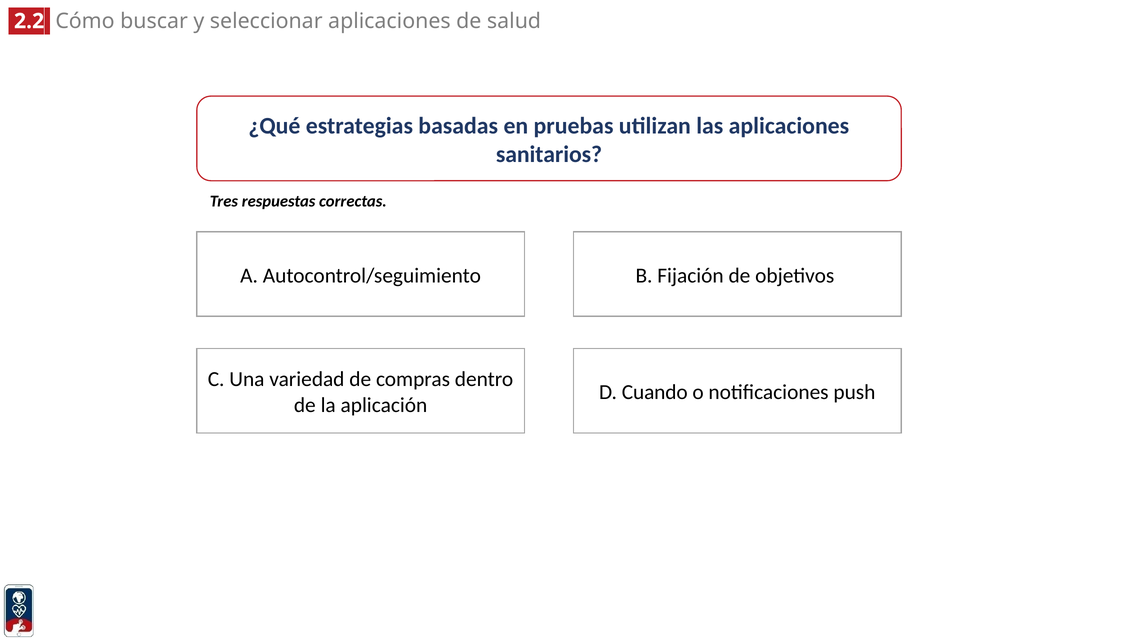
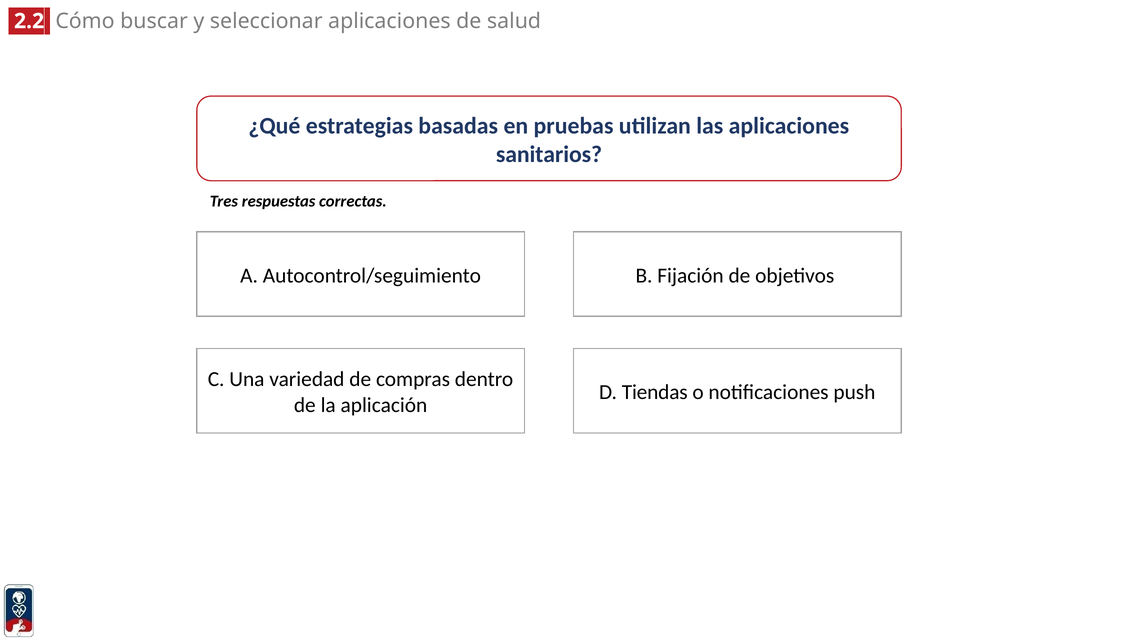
Cuando: Cuando -> Tiendas
